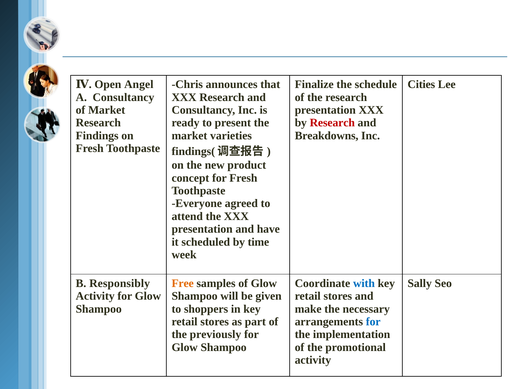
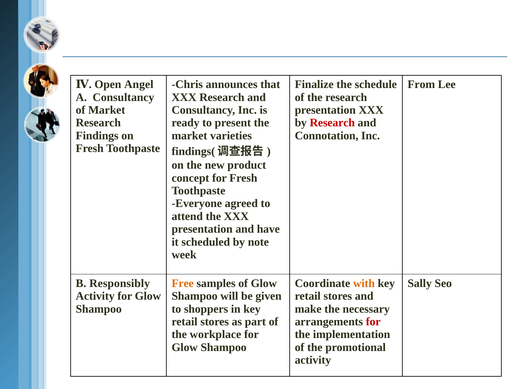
Cities: Cities -> From
Breakdowns: Breakdowns -> Connotation
time: time -> note
with colour: blue -> orange
for at (373, 322) colour: blue -> red
previously: previously -> workplace
